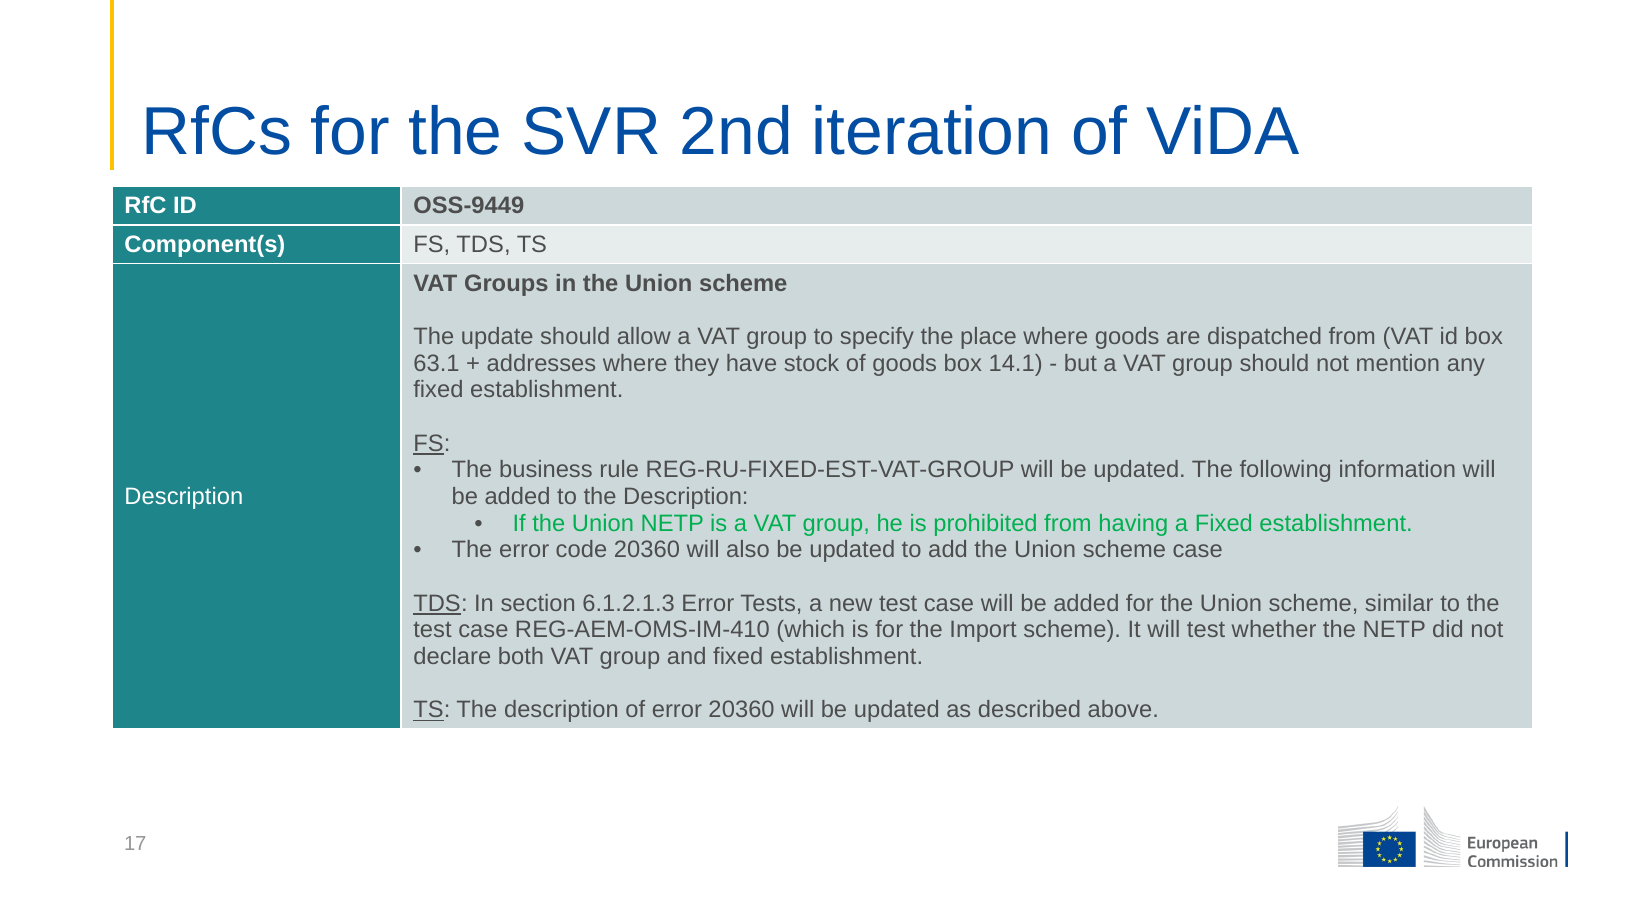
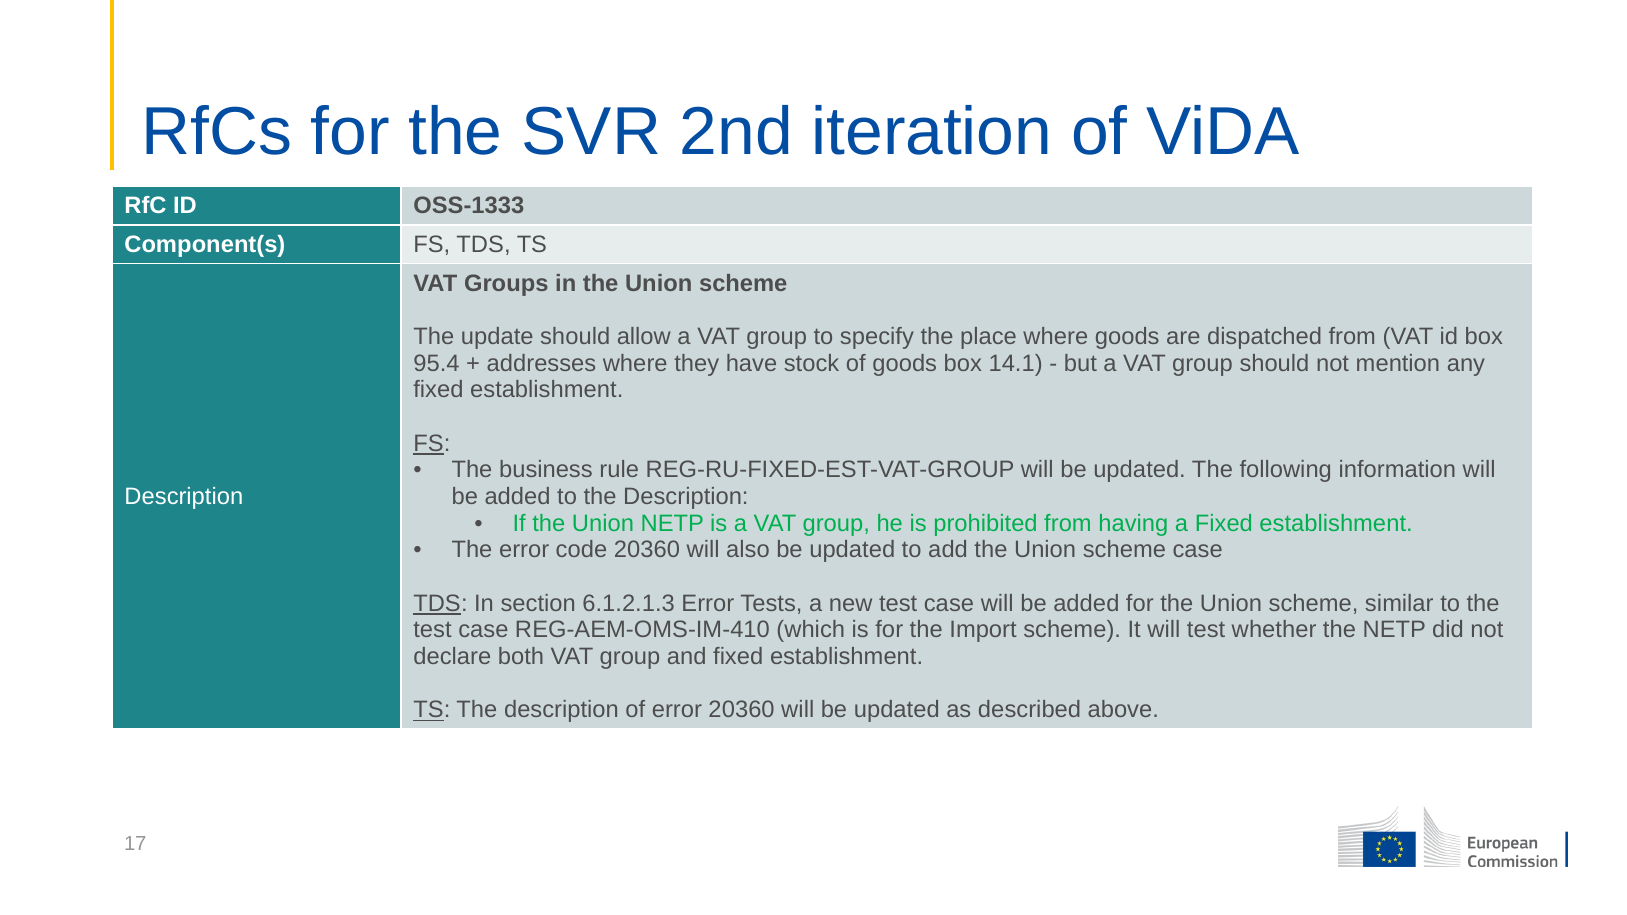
OSS-9449: OSS-9449 -> OSS-1333
63.1: 63.1 -> 95.4
